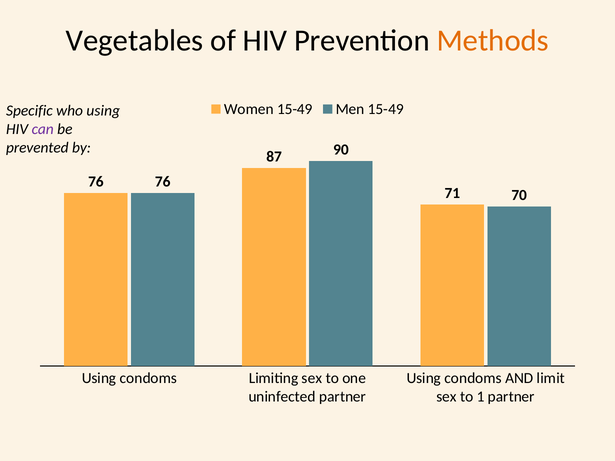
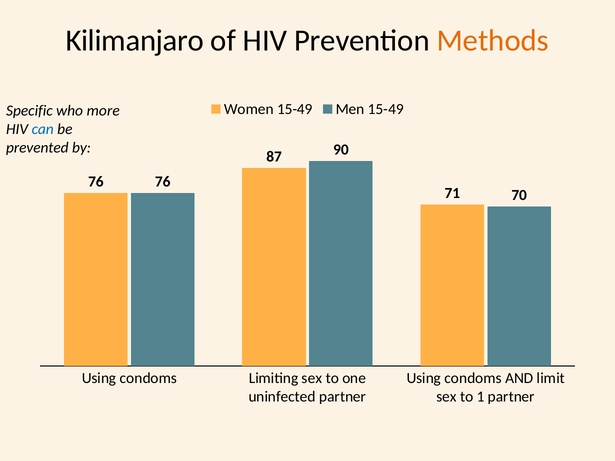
Vegetables: Vegetables -> Kilimanjaro
who using: using -> more
can colour: purple -> blue
